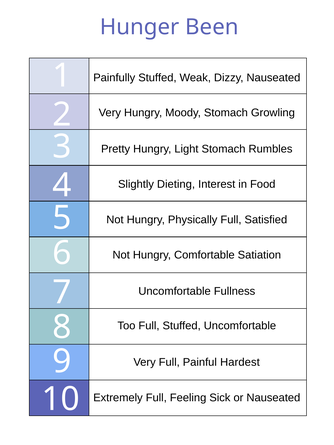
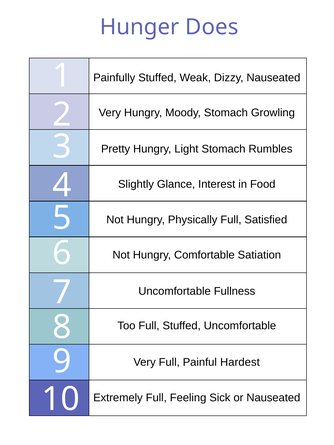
Been: Been -> Does
Dieting: Dieting -> Glance
